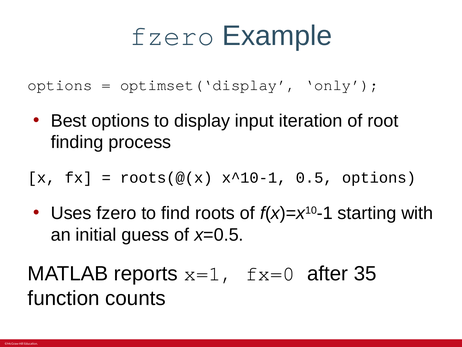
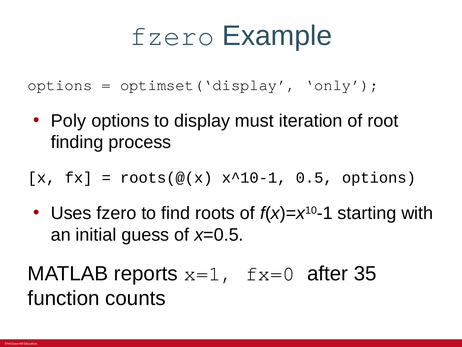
Best: Best -> Poly
input: input -> must
